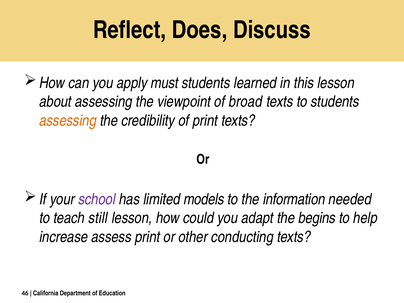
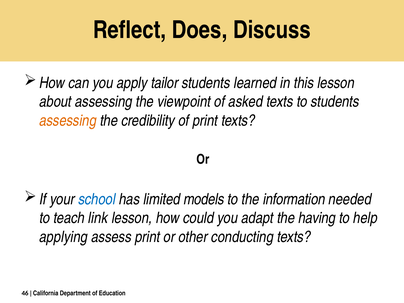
must: must -> tailor
broad: broad -> asked
school colour: purple -> blue
still: still -> link
begins: begins -> having
increase: increase -> applying
